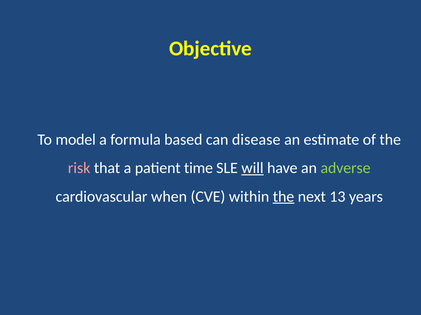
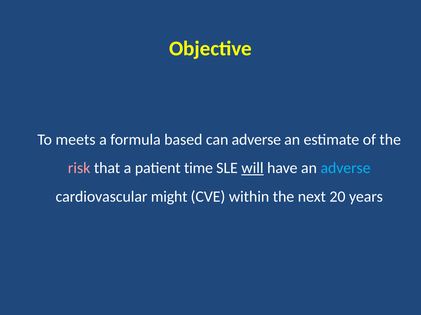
model: model -> meets
can disease: disease -> adverse
adverse at (346, 169) colour: light green -> light blue
when: when -> might
the at (284, 197) underline: present -> none
13: 13 -> 20
